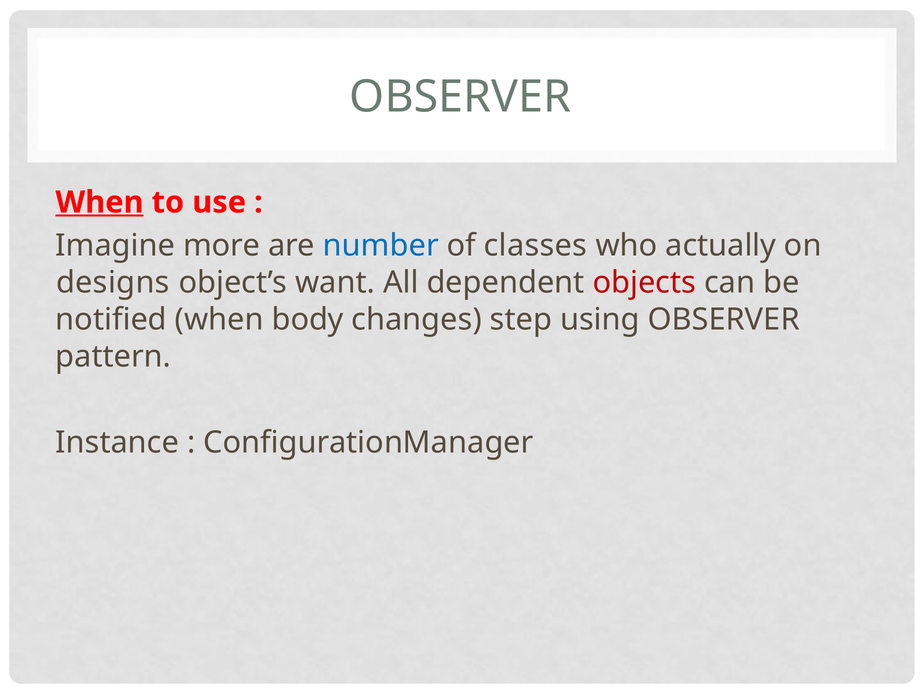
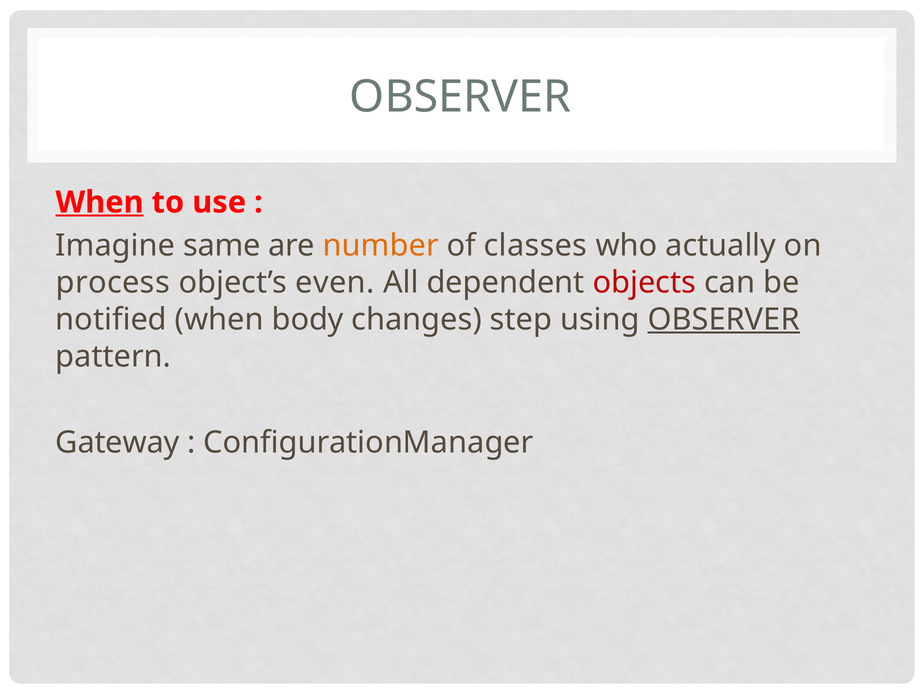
more: more -> same
number colour: blue -> orange
designs: designs -> process
want: want -> even
OBSERVER at (724, 319) underline: none -> present
Instance: Instance -> Gateway
